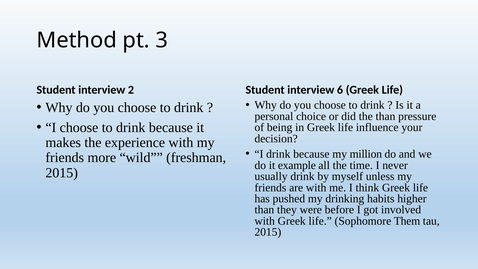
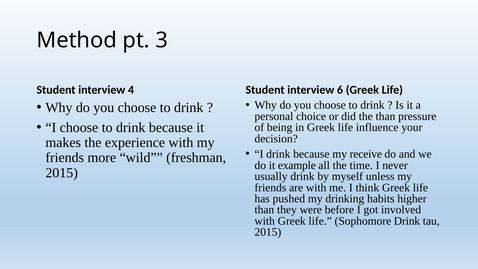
2: 2 -> 4
million: million -> receive
Sophomore Them: Them -> Drink
